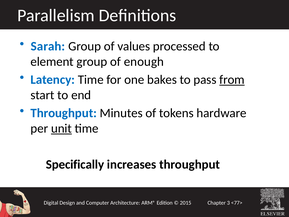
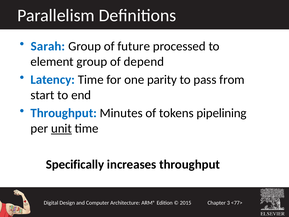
values: values -> future
enough: enough -> depend
bakes: bakes -> parity
from underline: present -> none
hardware: hardware -> pipelining
